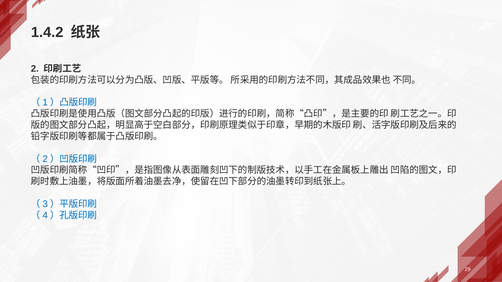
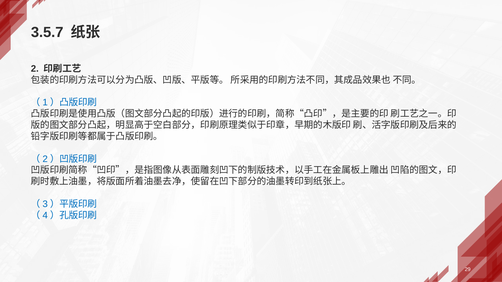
1.4.2: 1.4.2 -> 3.5.7
